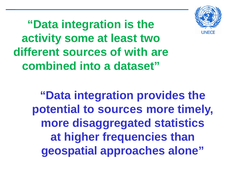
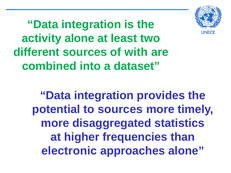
activity some: some -> alone
geospatial: geospatial -> electronic
